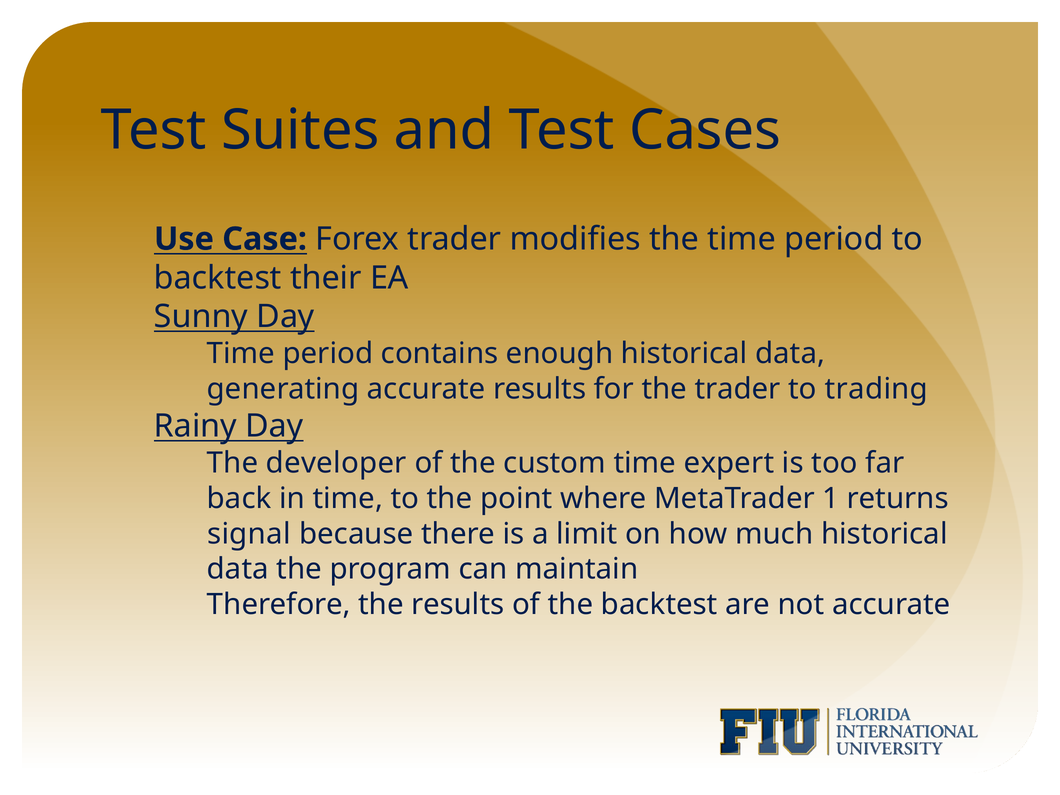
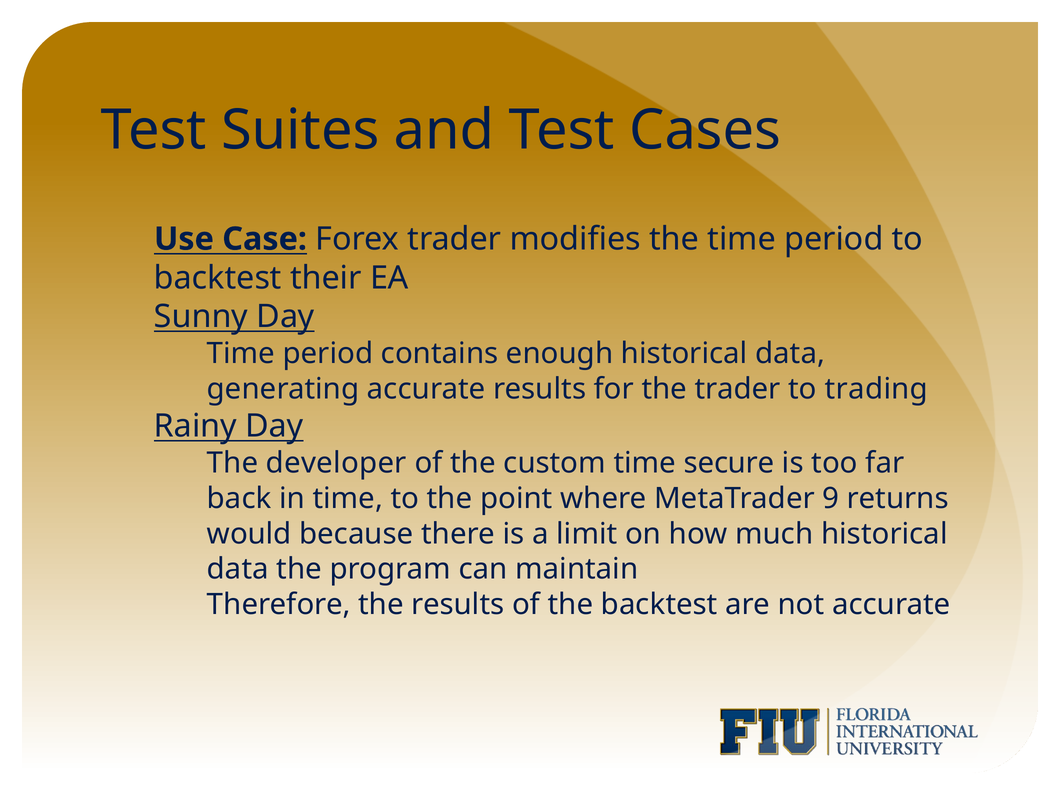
expert: expert -> secure
1: 1 -> 9
signal: signal -> would
